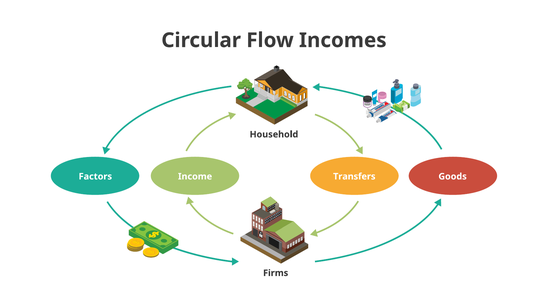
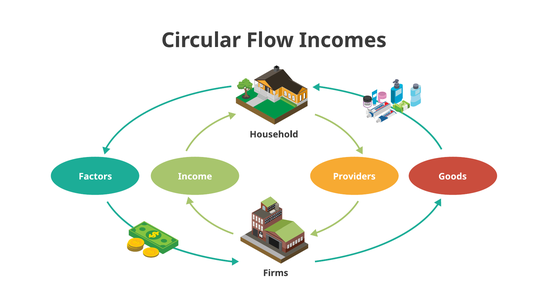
Transfers: Transfers -> Providers
